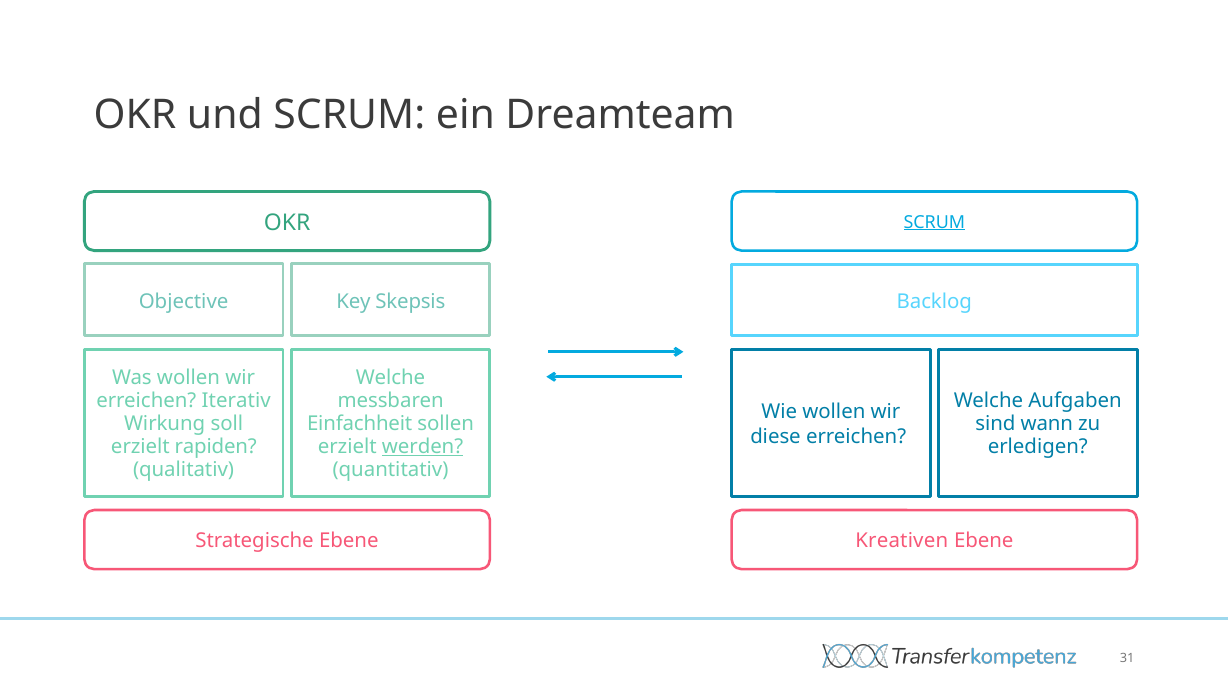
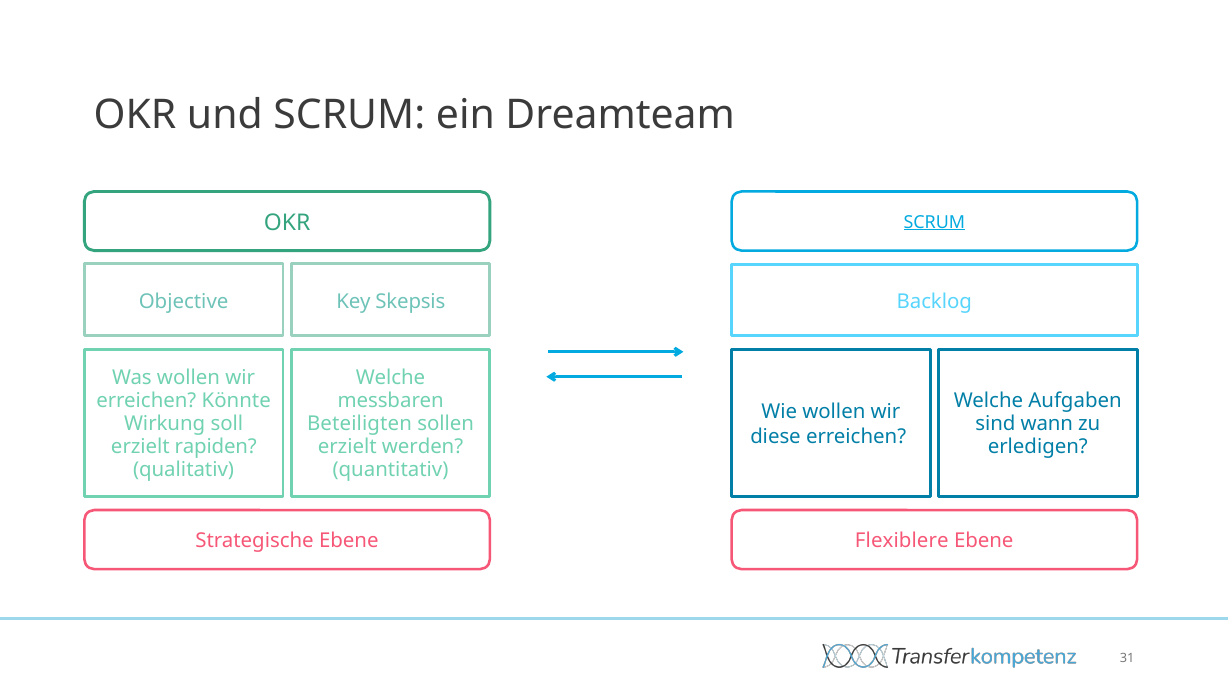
Iterativ: Iterativ -> Könnte
Einfachheit: Einfachheit -> Beteiligten
werden underline: present -> none
Kreativen: Kreativen -> Flexiblere
